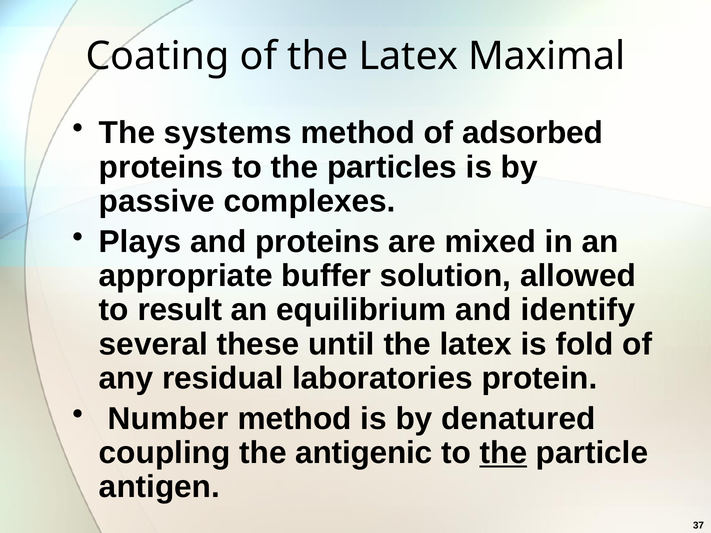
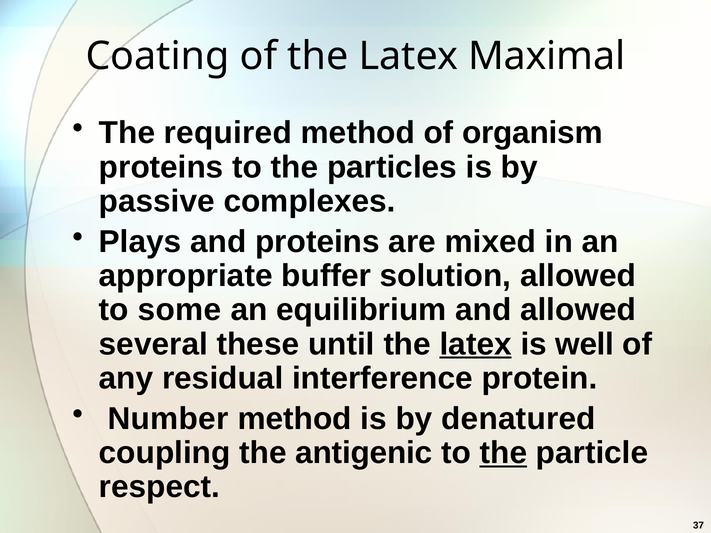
systems: systems -> required
adsorbed: adsorbed -> organism
result: result -> some
and identify: identify -> allowed
latex at (476, 344) underline: none -> present
fold: fold -> well
laboratories: laboratories -> interference
antigen: antigen -> respect
